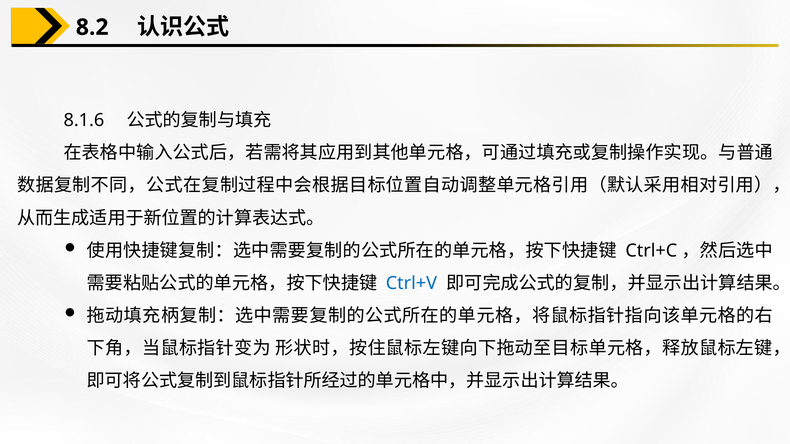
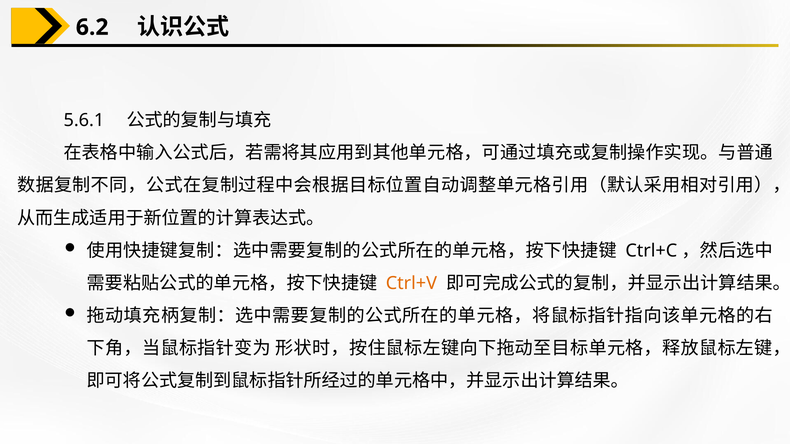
8.2: 8.2 -> 6.2
8.1.6: 8.1.6 -> 5.6.1
Ctrl+V colour: blue -> orange
